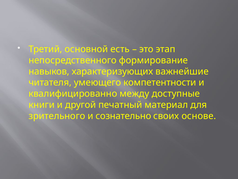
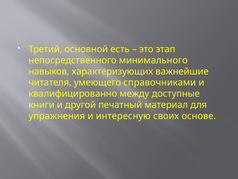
формирование: формирование -> минимального
компетентности: компетентности -> справочниками
зрительного: зрительного -> упражнения
сознательно: сознательно -> интересную
